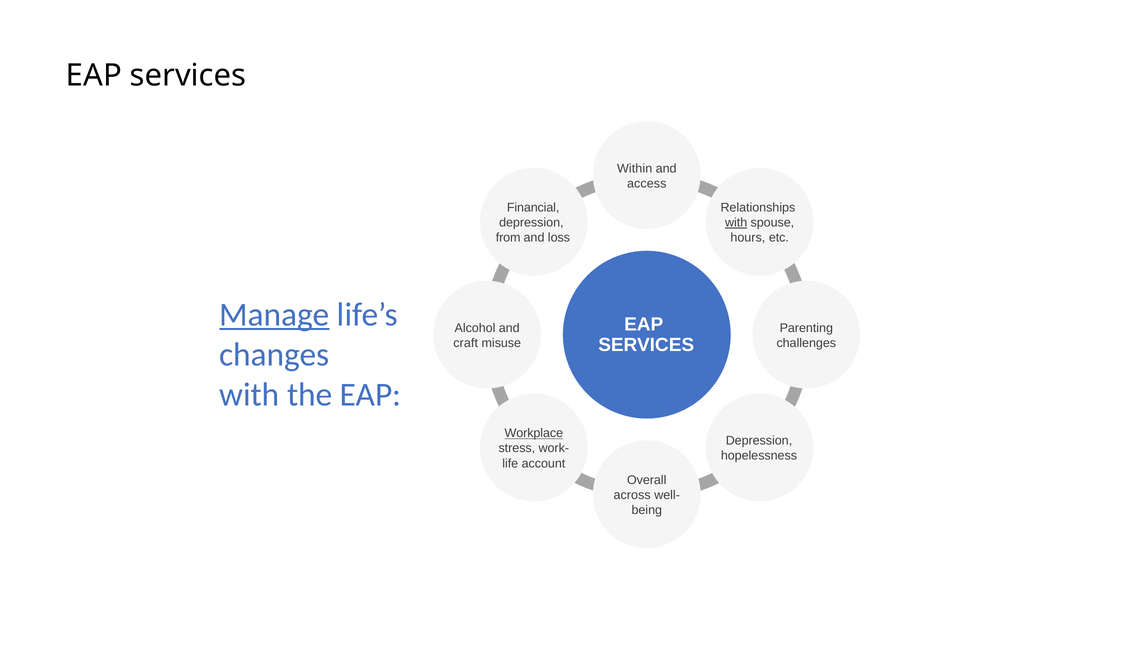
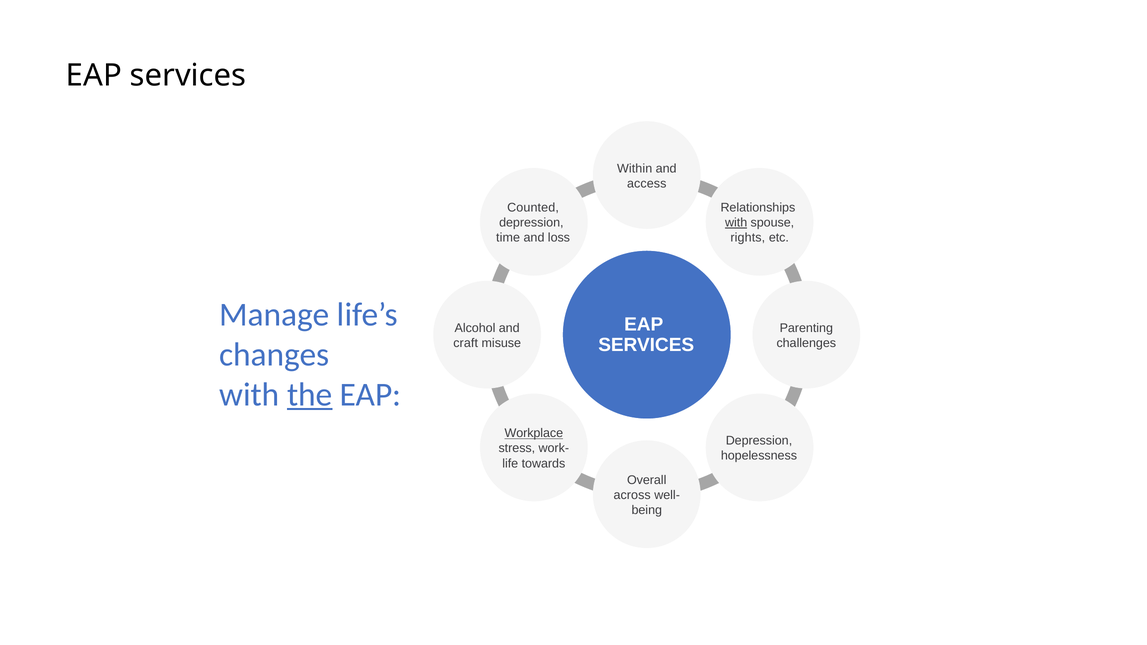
Financial: Financial -> Counted
from: from -> time
hours: hours -> rights
Manage underline: present -> none
the underline: none -> present
account: account -> towards
